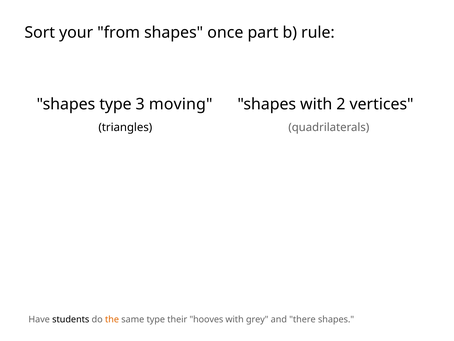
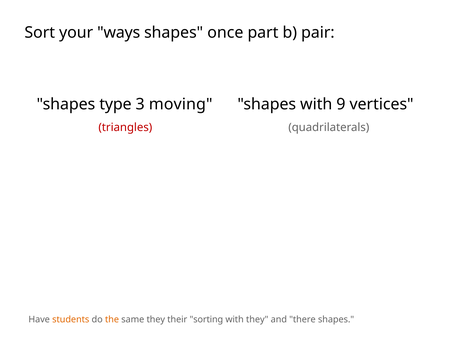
from: from -> ways
rule: rule -> pair
2: 2 -> 9
triangles colour: black -> red
students colour: black -> orange
same type: type -> they
hooves: hooves -> sorting
with grey: grey -> they
